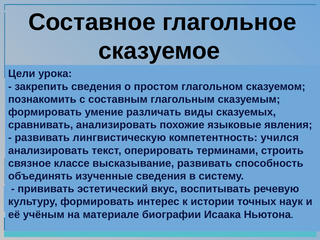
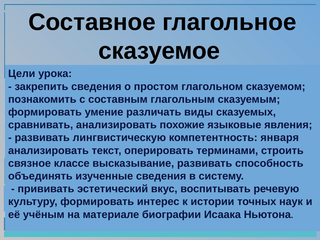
учился: учился -> января
